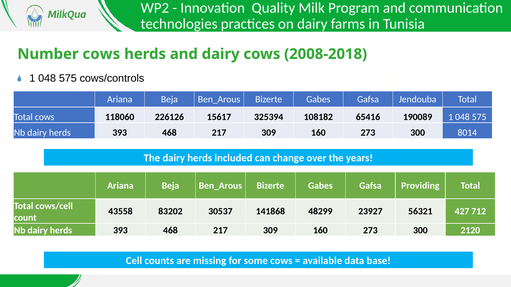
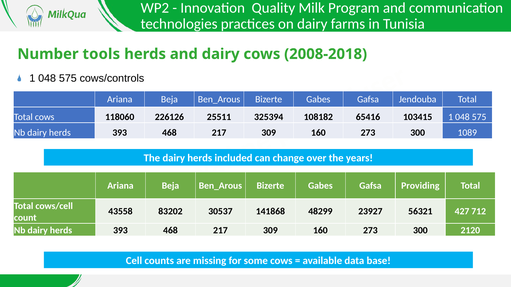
Number cows: cows -> tools
15617: 15617 -> 25511
190089: 190089 -> 103415
8014: 8014 -> 1089
